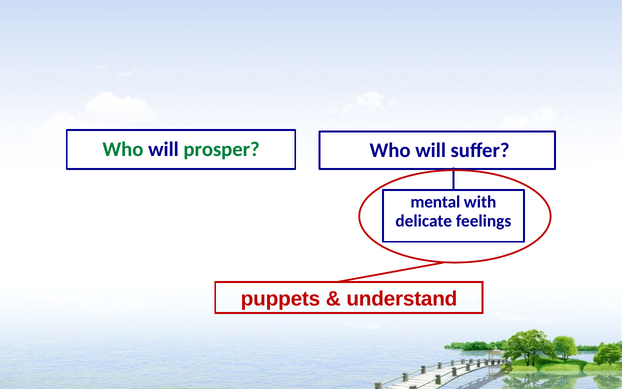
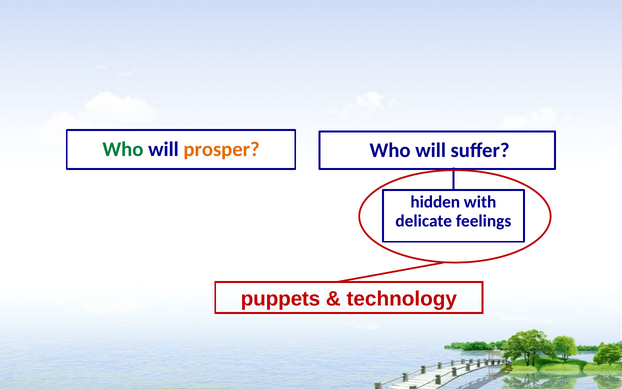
prosper colour: green -> orange
mental: mental -> hidden
understand: understand -> technology
